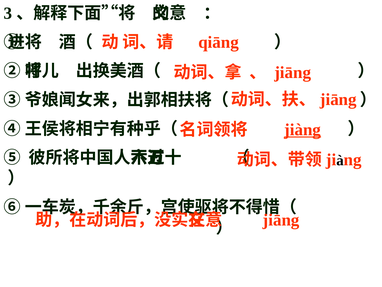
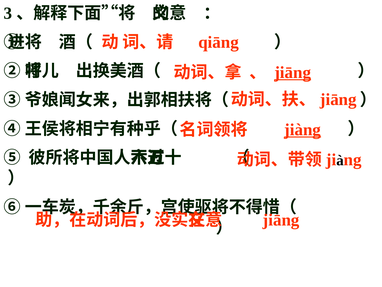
jiāng at (293, 72) underline: none -> present
